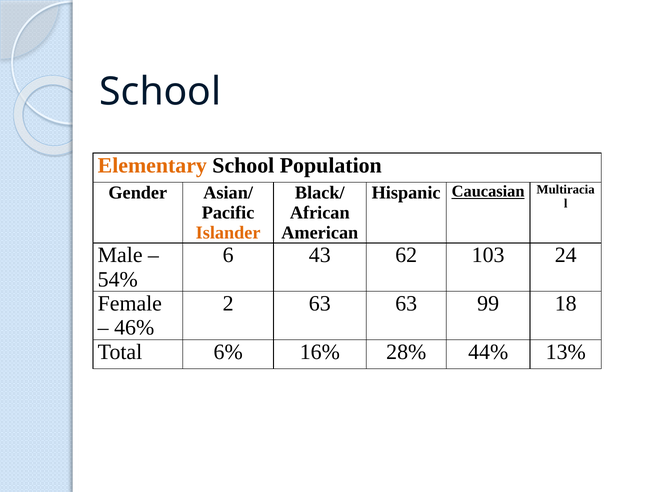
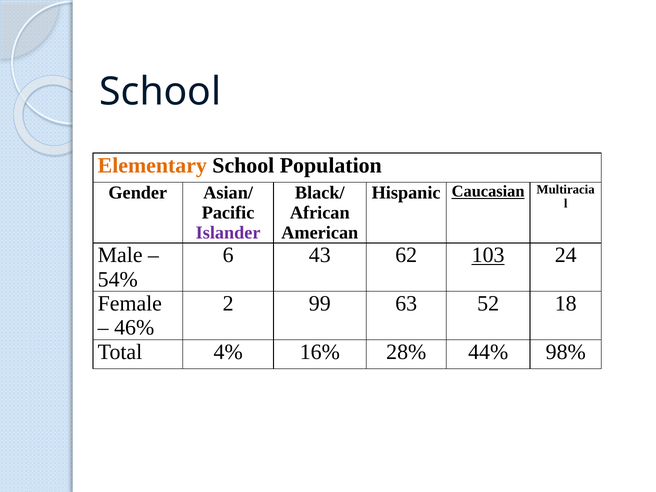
Islander colour: orange -> purple
103 underline: none -> present
2 63: 63 -> 99
99: 99 -> 52
6%: 6% -> 4%
13%: 13% -> 98%
